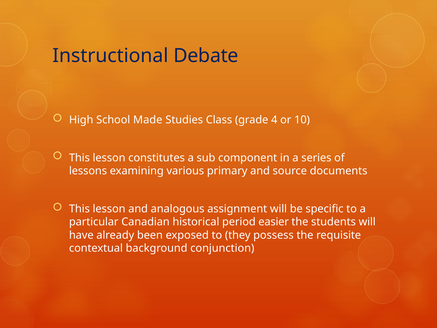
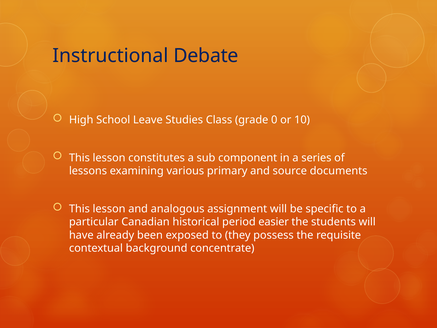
Made: Made -> Leave
4: 4 -> 0
conjunction: conjunction -> concentrate
